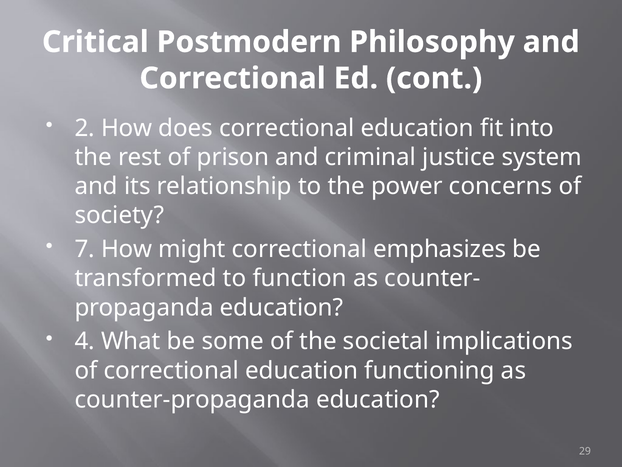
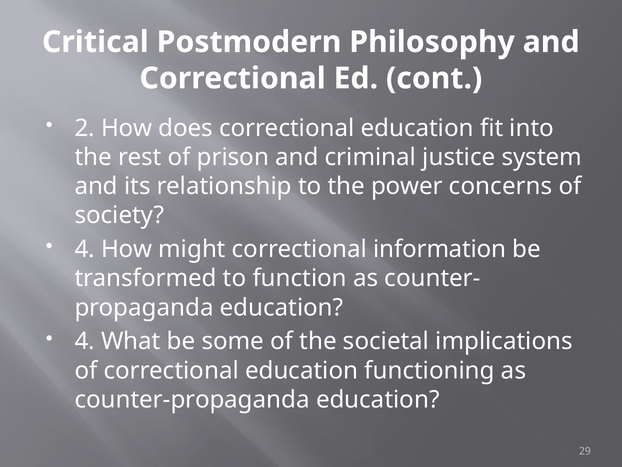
7 at (85, 249): 7 -> 4
emphasizes: emphasizes -> information
